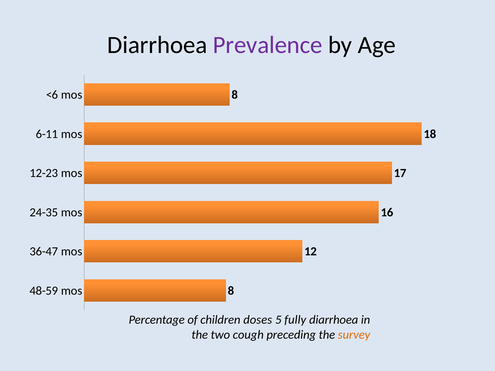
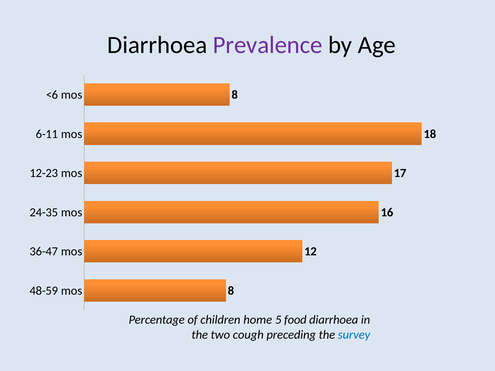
doses: doses -> home
fully: fully -> food
survey colour: orange -> blue
